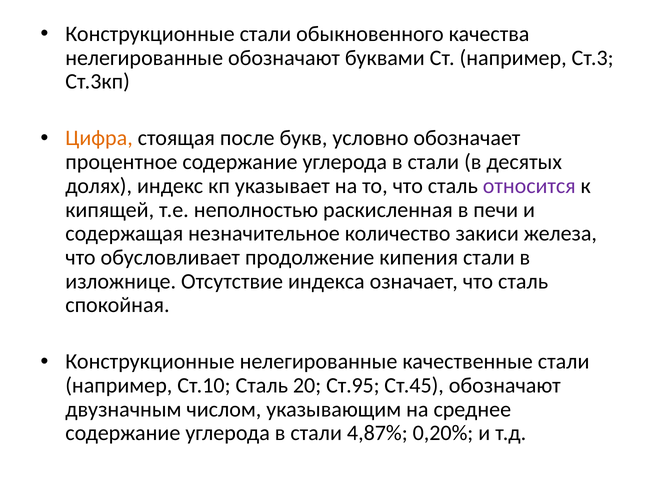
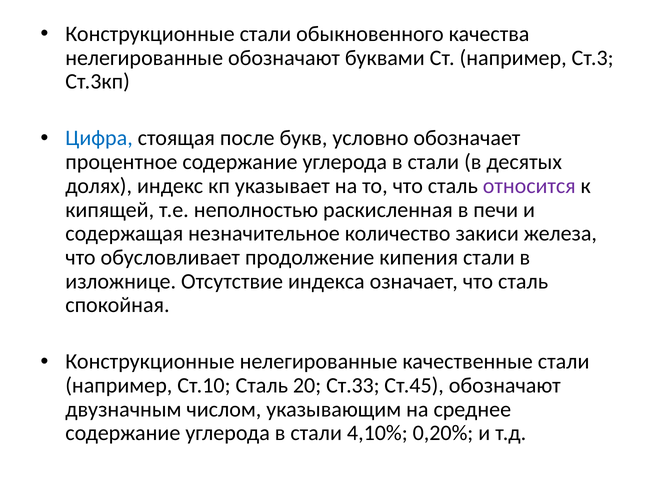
Цифра colour: orange -> blue
Ст.95: Ст.95 -> Ст.33
4,87%: 4,87% -> 4,10%
